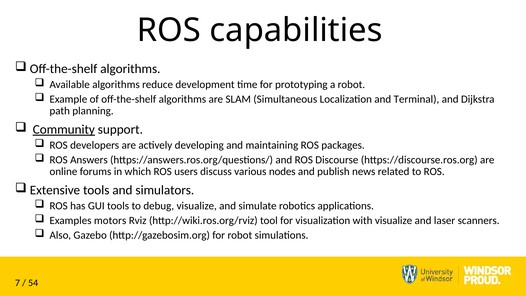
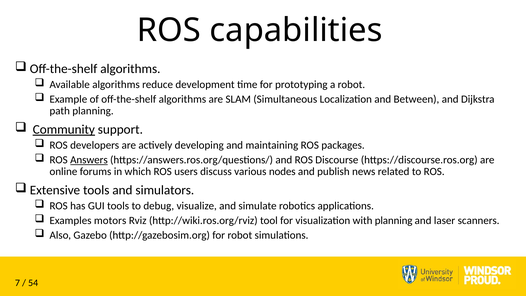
Terminal: Terminal -> Between
Answers underline: none -> present
with visualize: visualize -> planning
